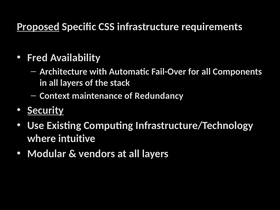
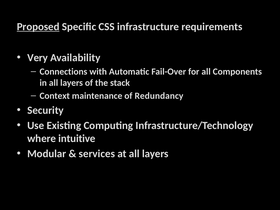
Fred: Fred -> Very
Architecture: Architecture -> Connections
Security underline: present -> none
vendors: vendors -> services
